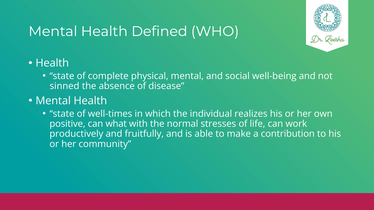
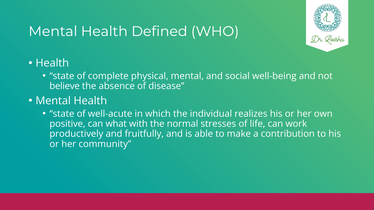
sinned: sinned -> believe
well-times: well-times -> well-acute
